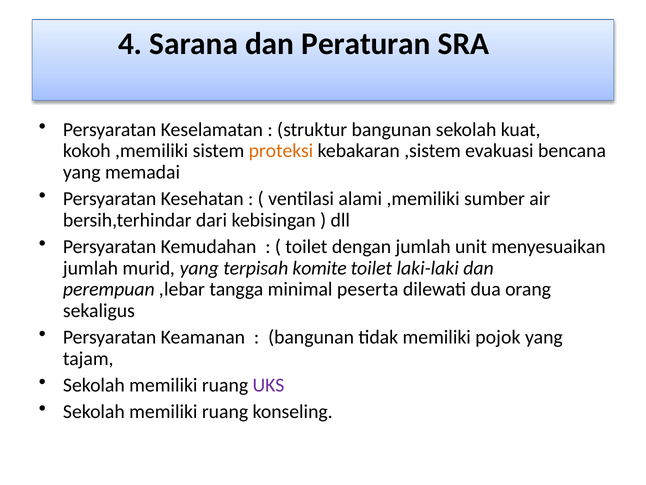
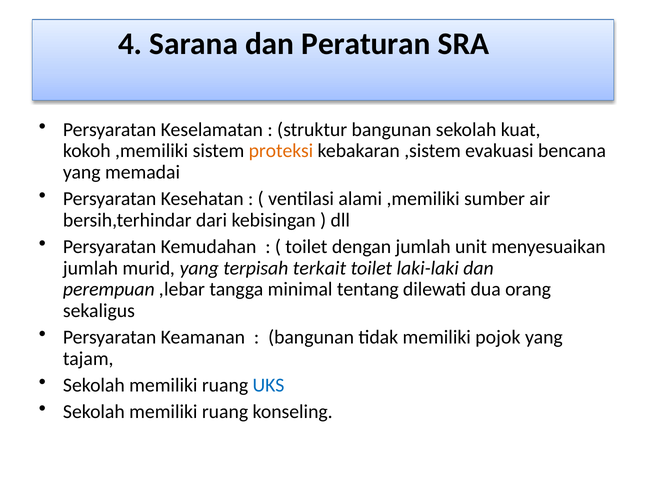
komite: komite -> terkait
peserta: peserta -> tentang
UKS colour: purple -> blue
